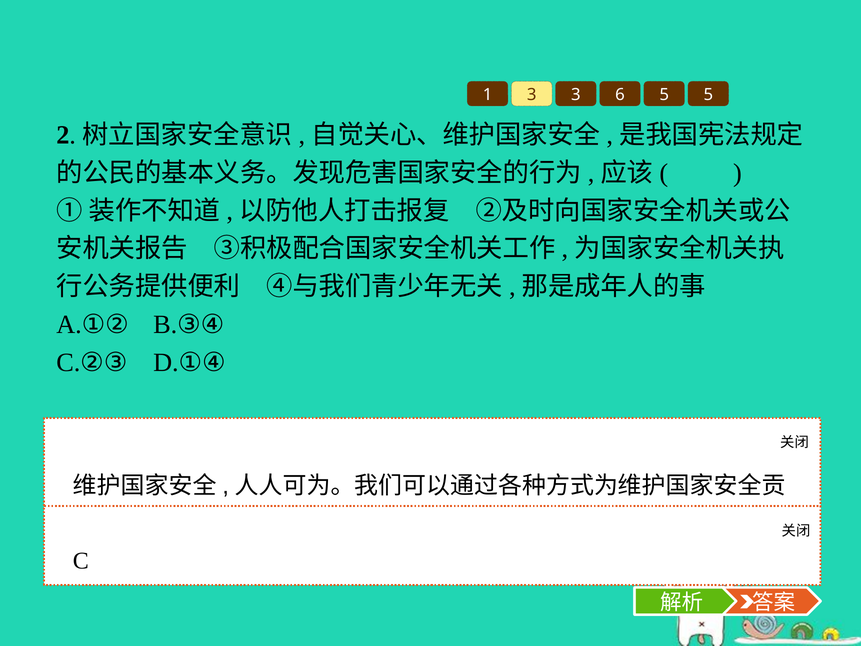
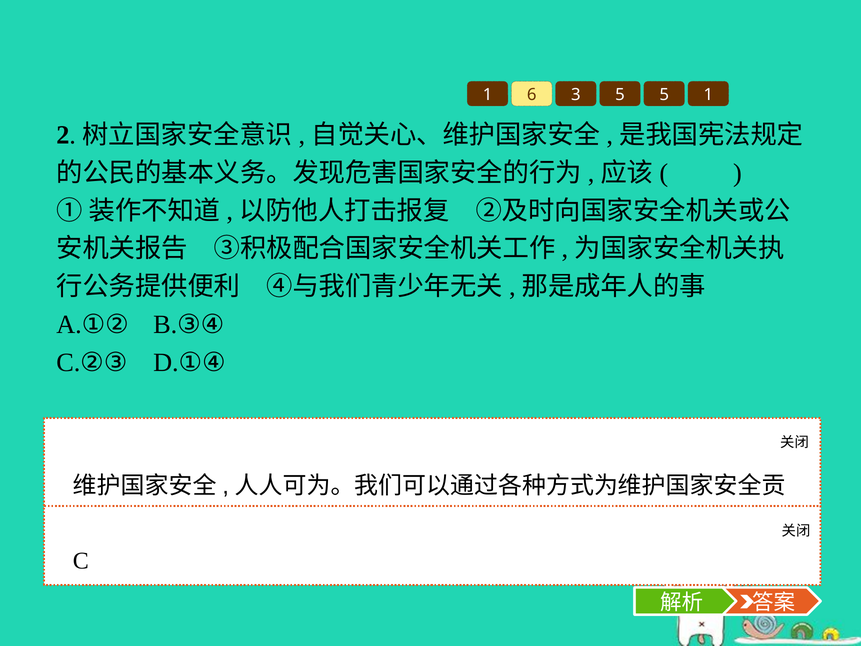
1 3: 3 -> 6
3 6: 6 -> 5
5 5: 5 -> 1
